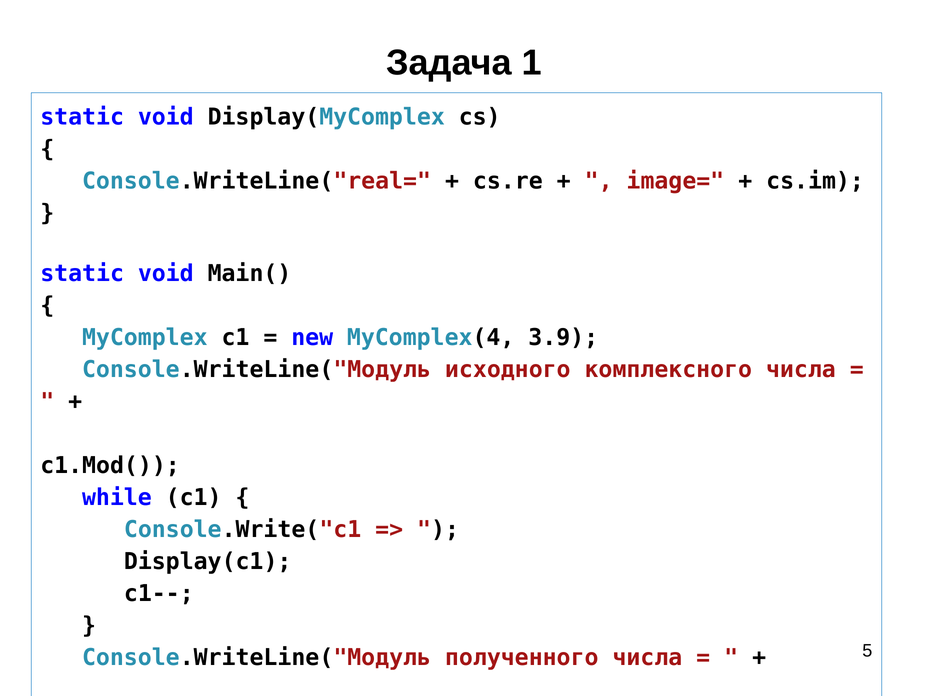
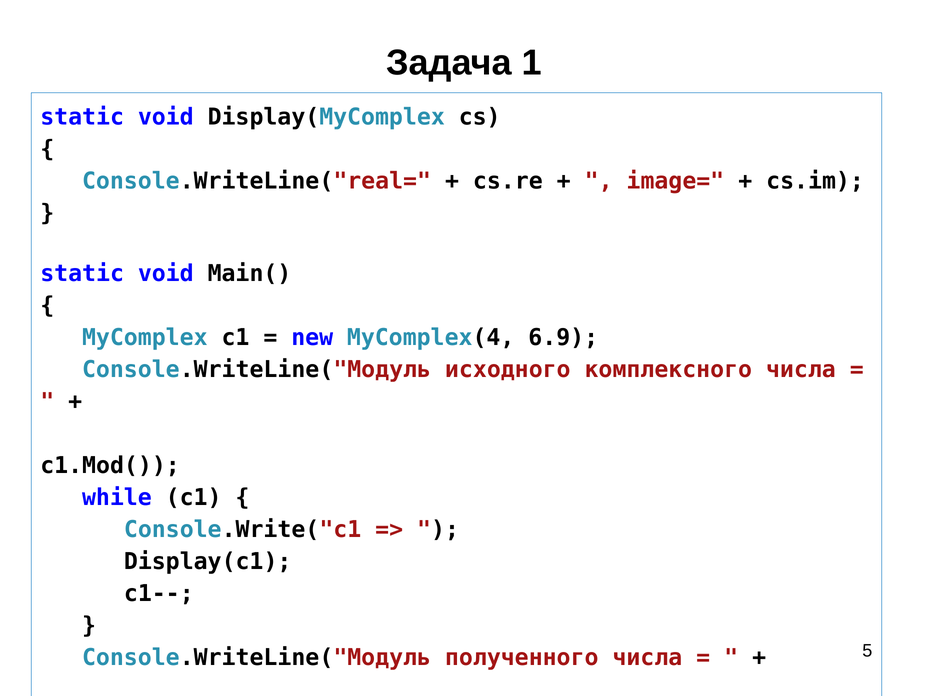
3.9: 3.9 -> 6.9
